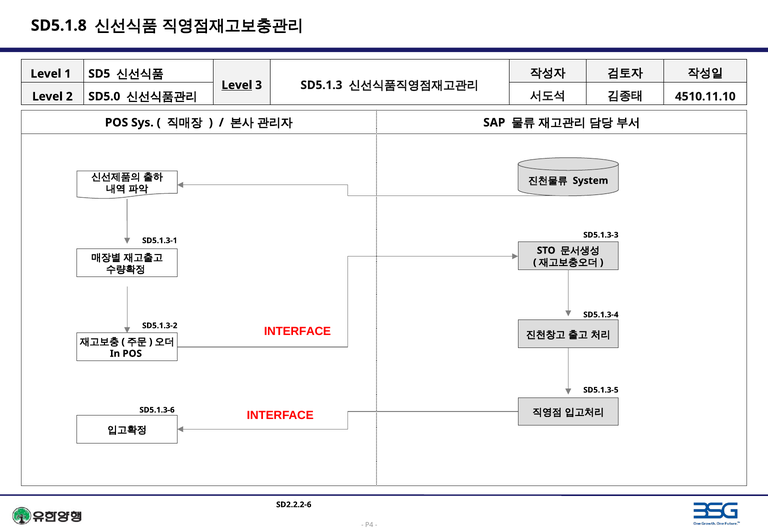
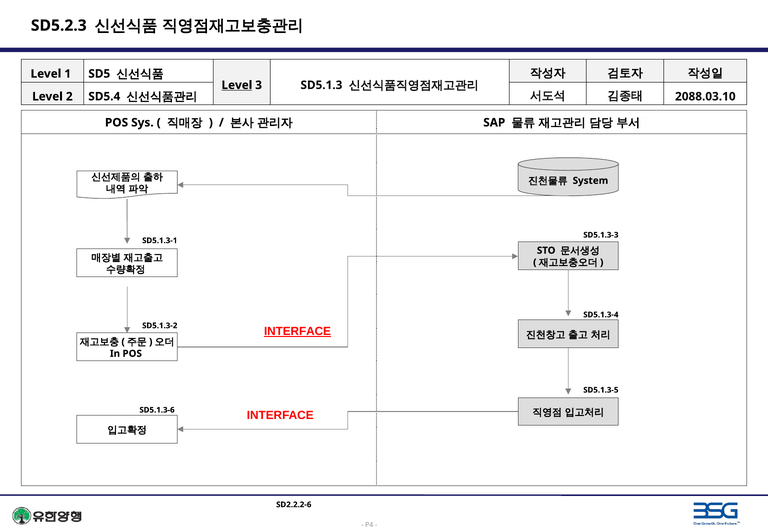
SD5.1.8: SD5.1.8 -> SD5.2.3
SD5.0: SD5.0 -> SD5.4
4510.11.10: 4510.11.10 -> 2088.03.10
INTERFACE at (297, 331) underline: none -> present
